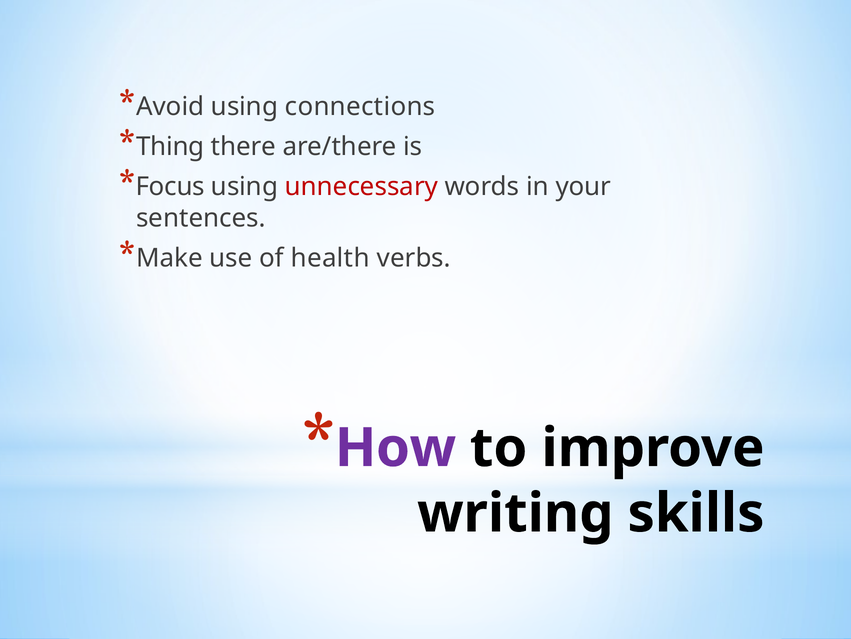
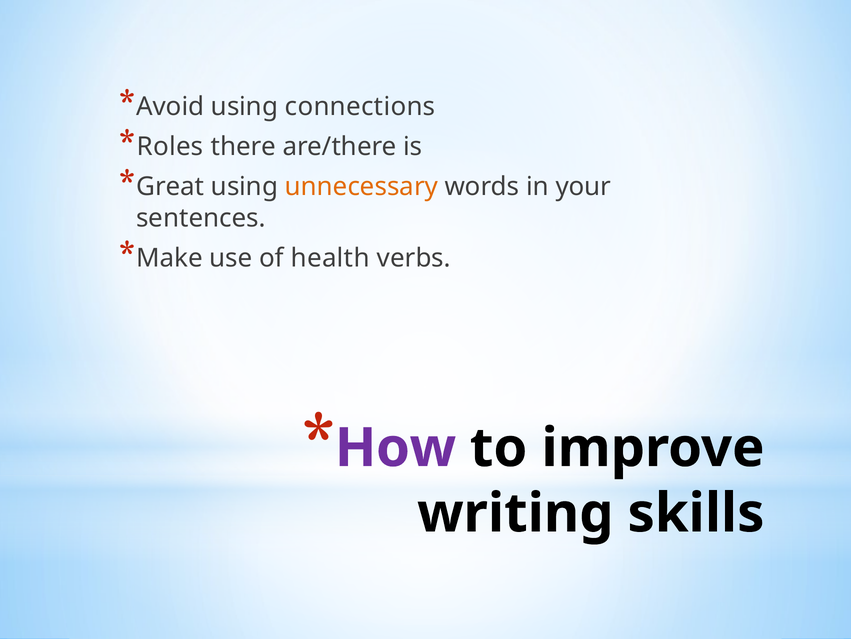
Thing: Thing -> Roles
Focus: Focus -> Great
unnecessary colour: red -> orange
